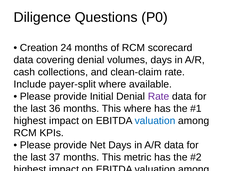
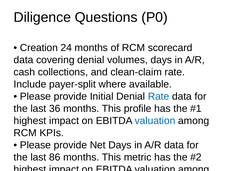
Rate at (159, 96) colour: purple -> blue
This where: where -> profile
37: 37 -> 86
